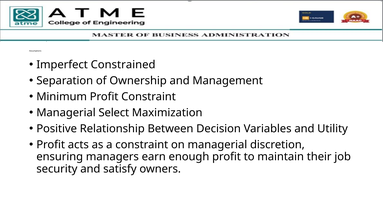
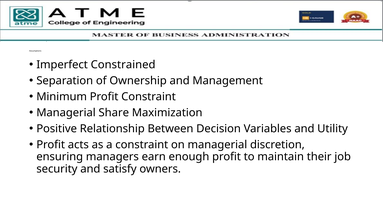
Select: Select -> Share
